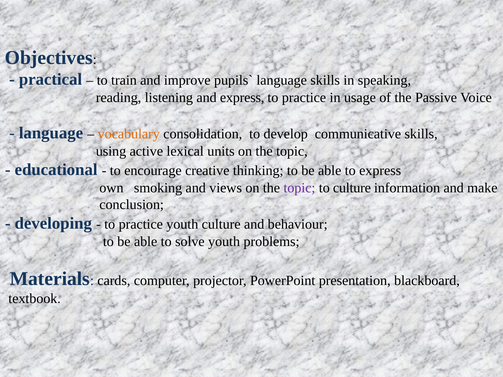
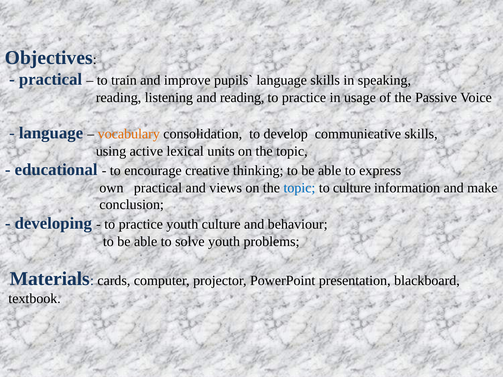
and express: express -> reading
own smoking: smoking -> practical
topic at (299, 188) colour: purple -> blue
